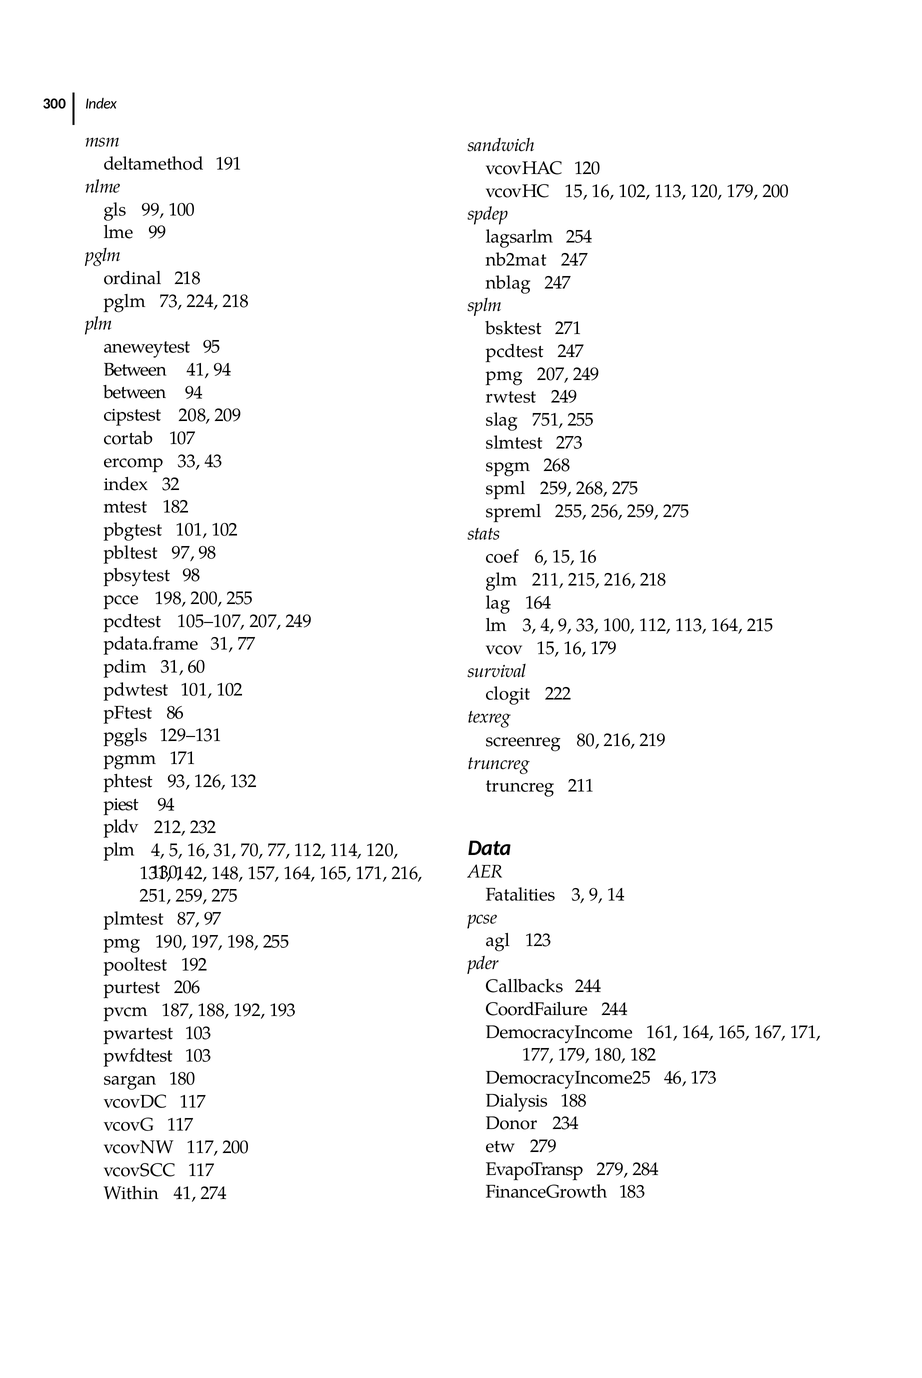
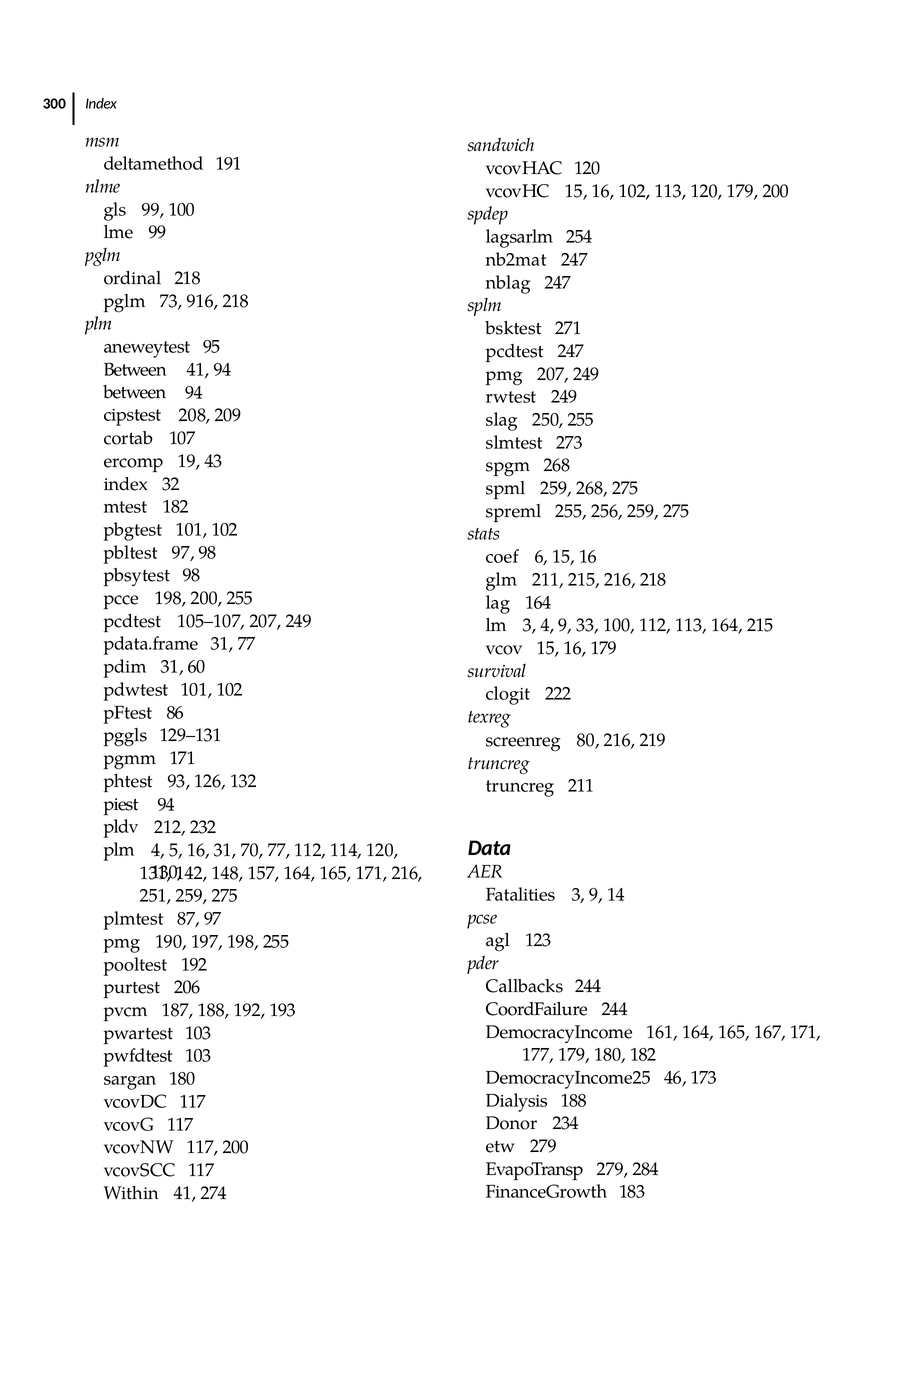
224: 224 -> 916
751: 751 -> 250
ercomp 33: 33 -> 19
